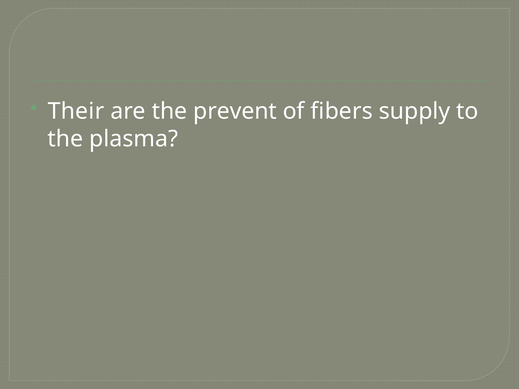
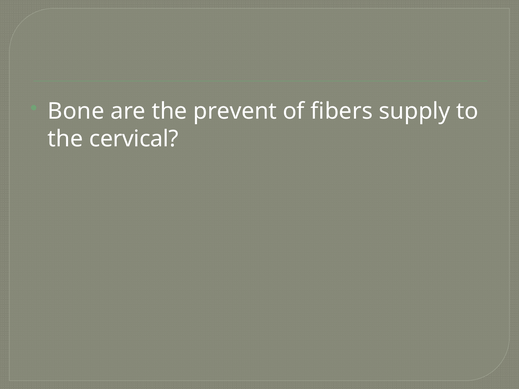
Their: Their -> Bone
plasma: plasma -> cervical
